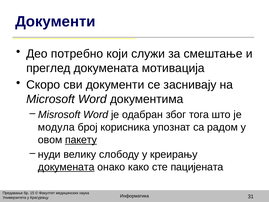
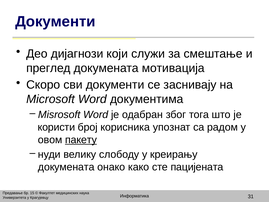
потребно: потребно -> дијагнози
модула: модула -> користи
докумената at (66, 167) underline: present -> none
